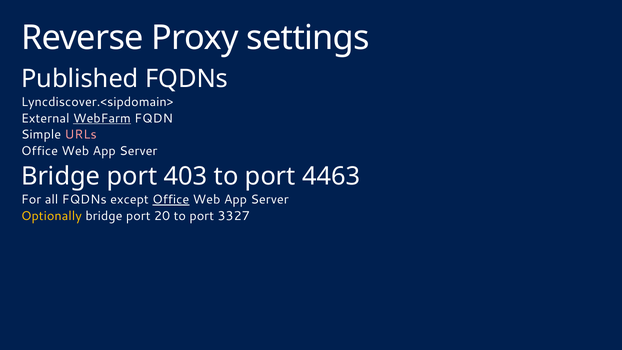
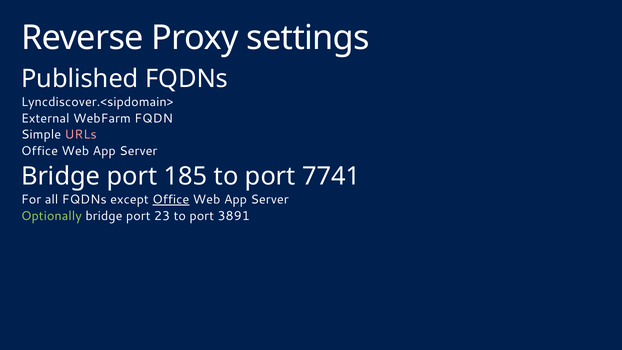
WebFarm underline: present -> none
403: 403 -> 185
4463: 4463 -> 7741
Optionally colour: yellow -> light green
20: 20 -> 23
3327: 3327 -> 3891
